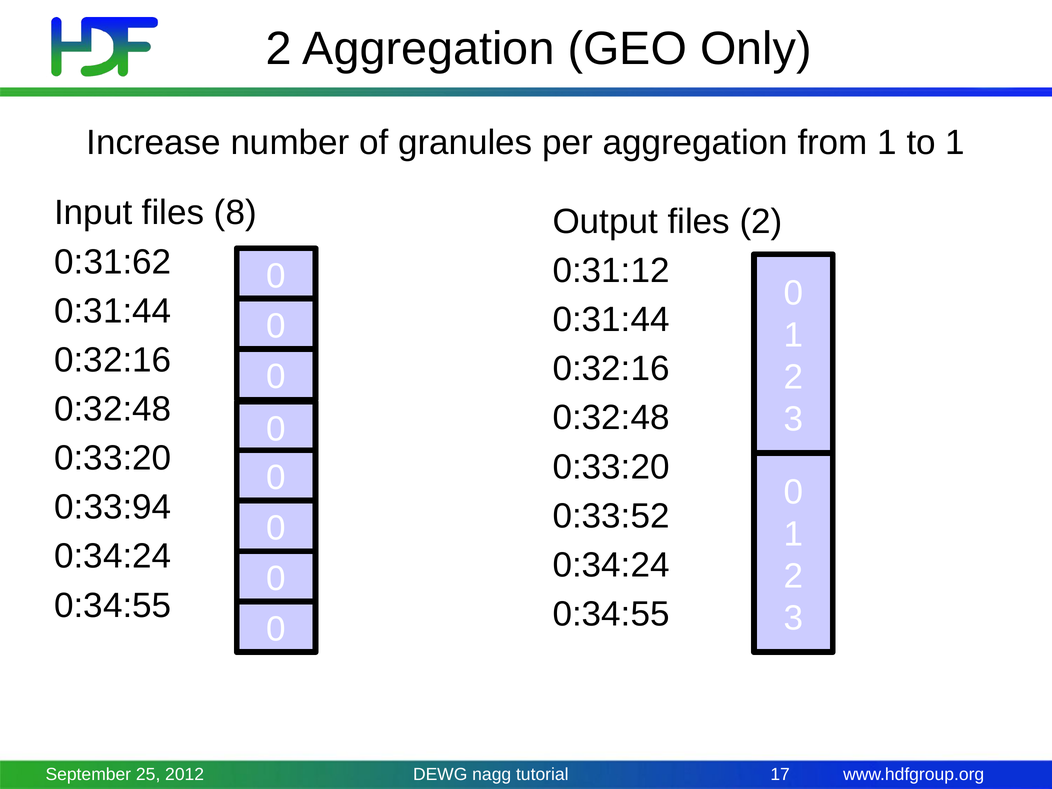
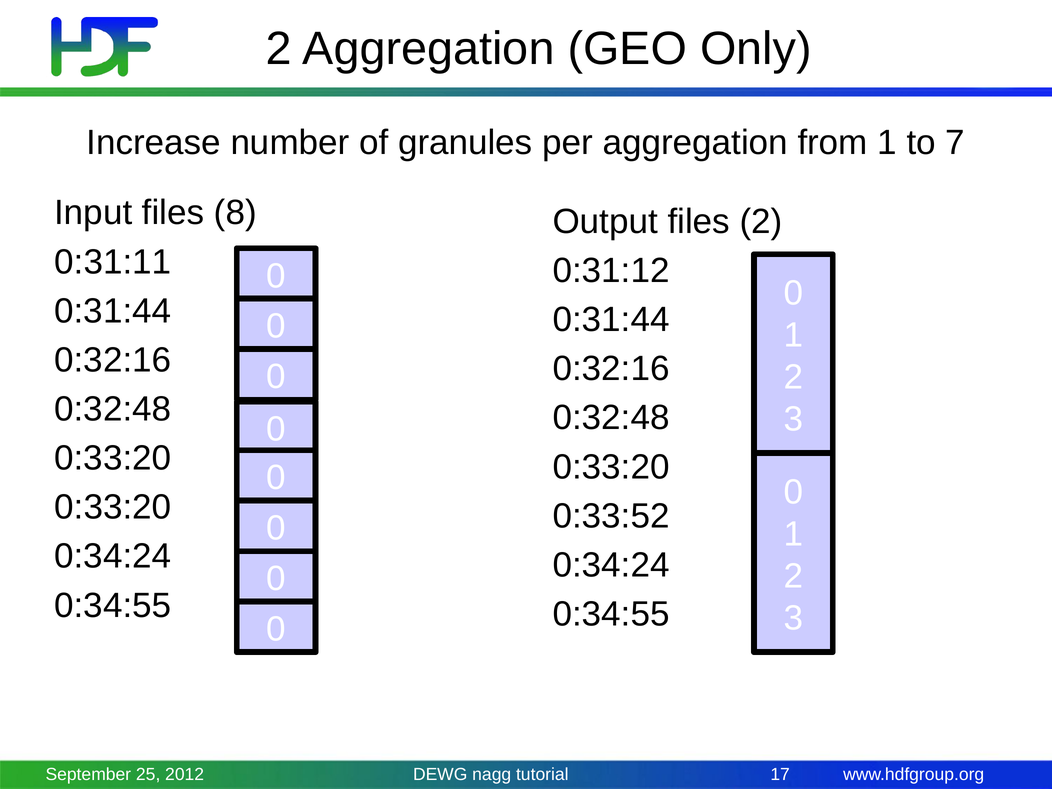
to 1: 1 -> 7
0:31:62: 0:31:62 -> 0:31:11
0:33:94 at (113, 507): 0:33:94 -> 0:33:20
